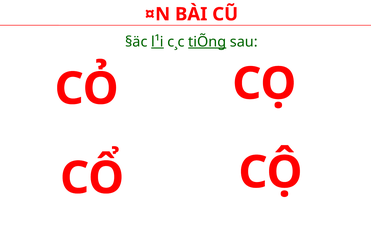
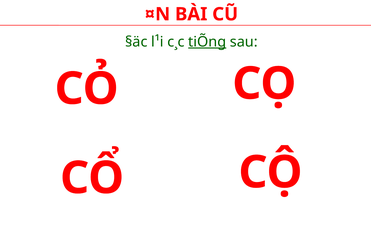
l¹i underline: present -> none
